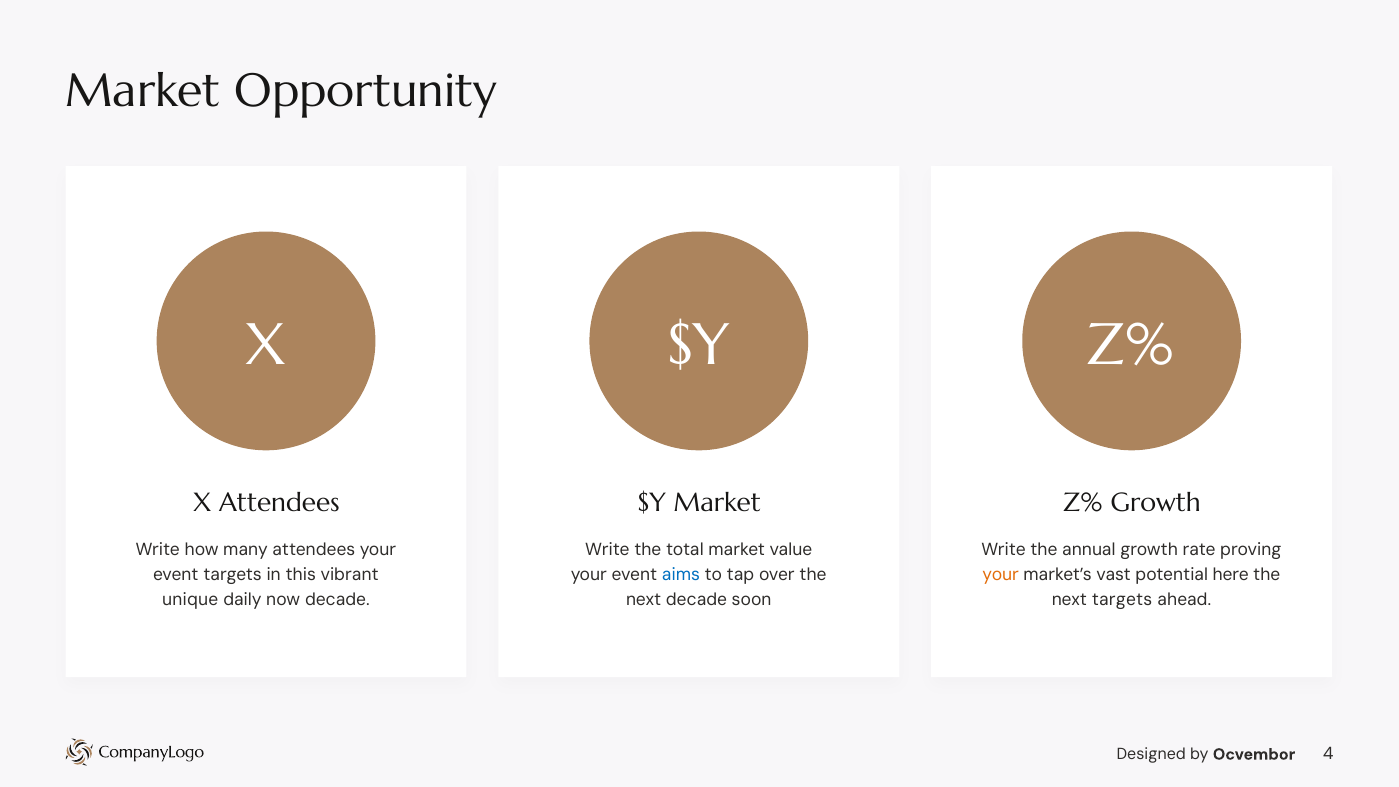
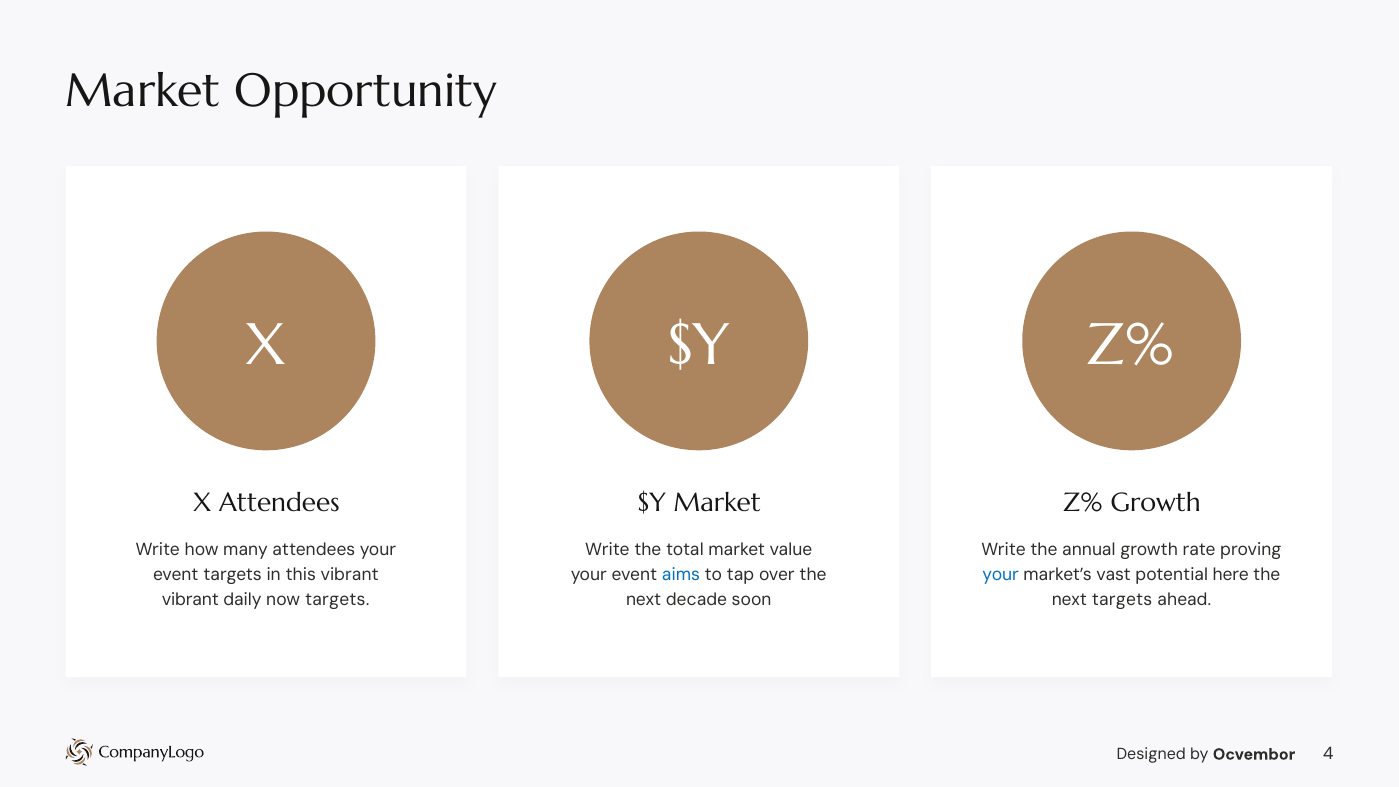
your at (1001, 575) colour: orange -> blue
unique at (190, 600): unique -> vibrant
now decade: decade -> targets
